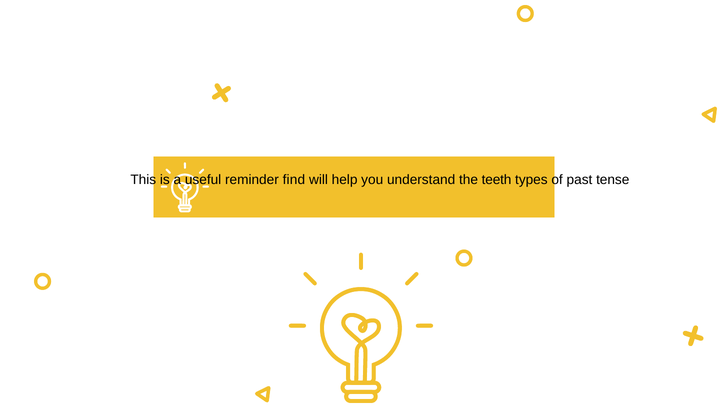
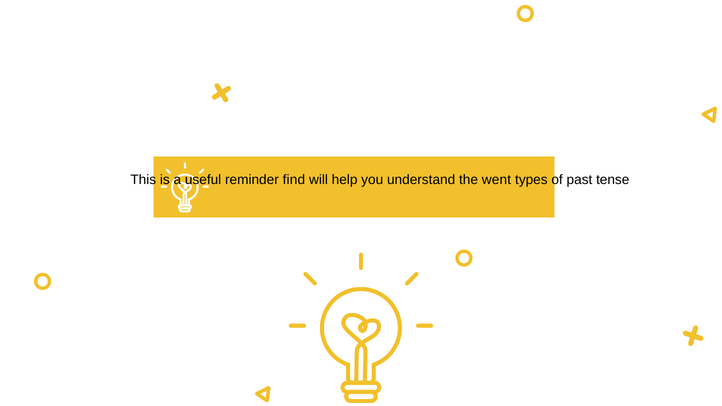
teeth: teeth -> went
